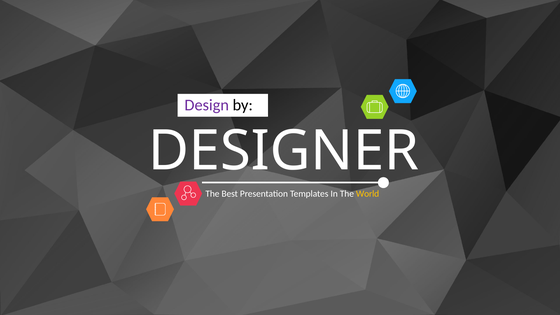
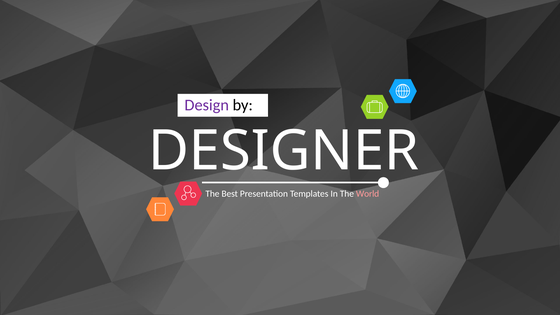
World colour: yellow -> pink
